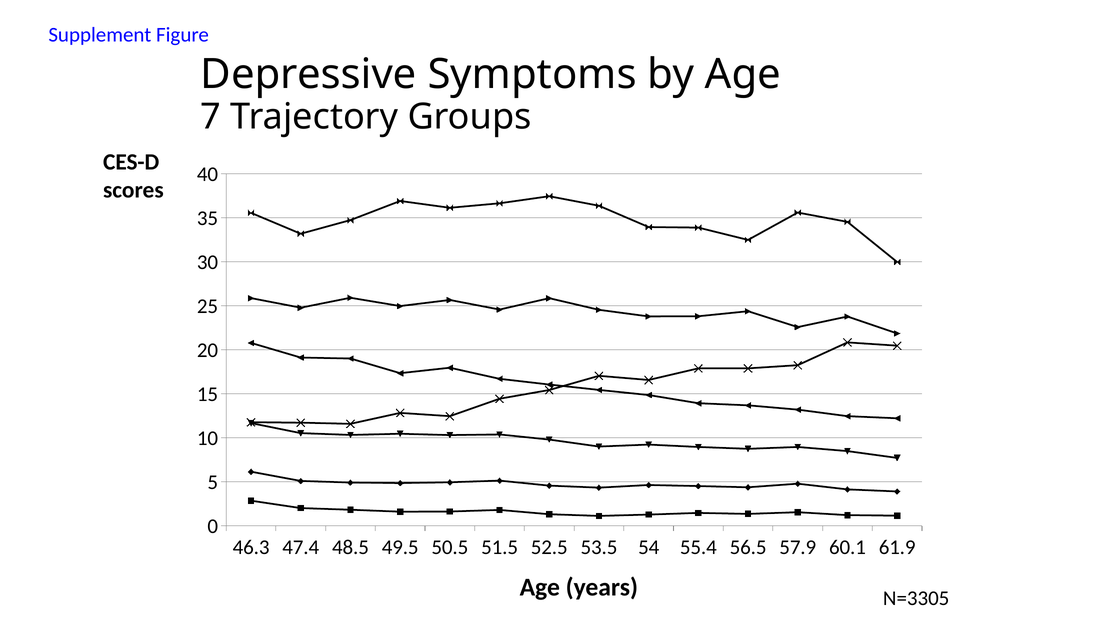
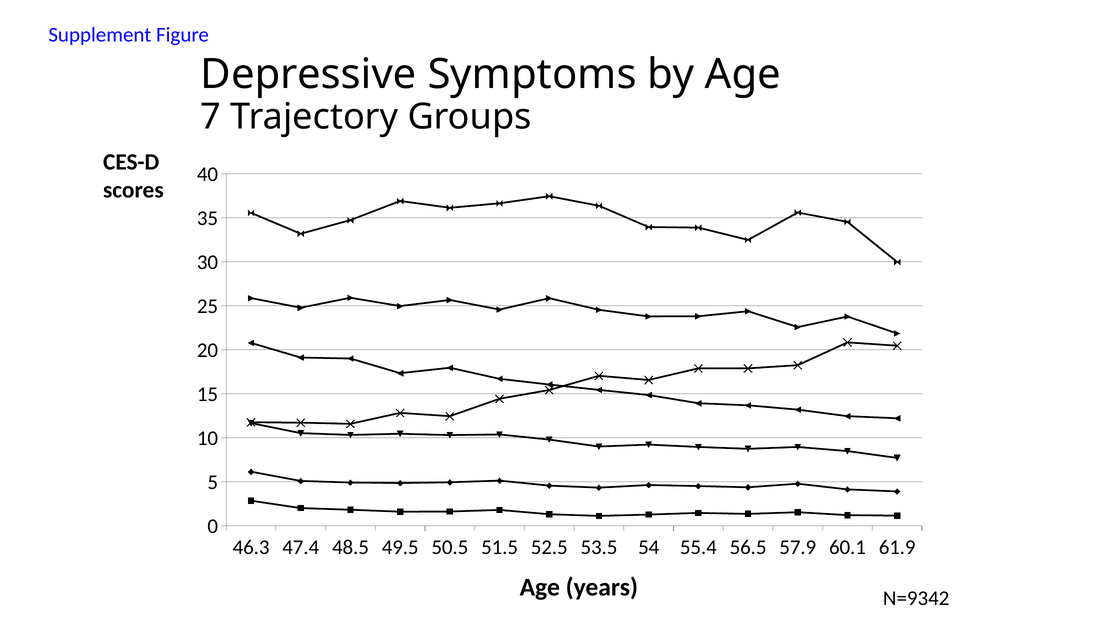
N=3305: N=3305 -> N=9342
